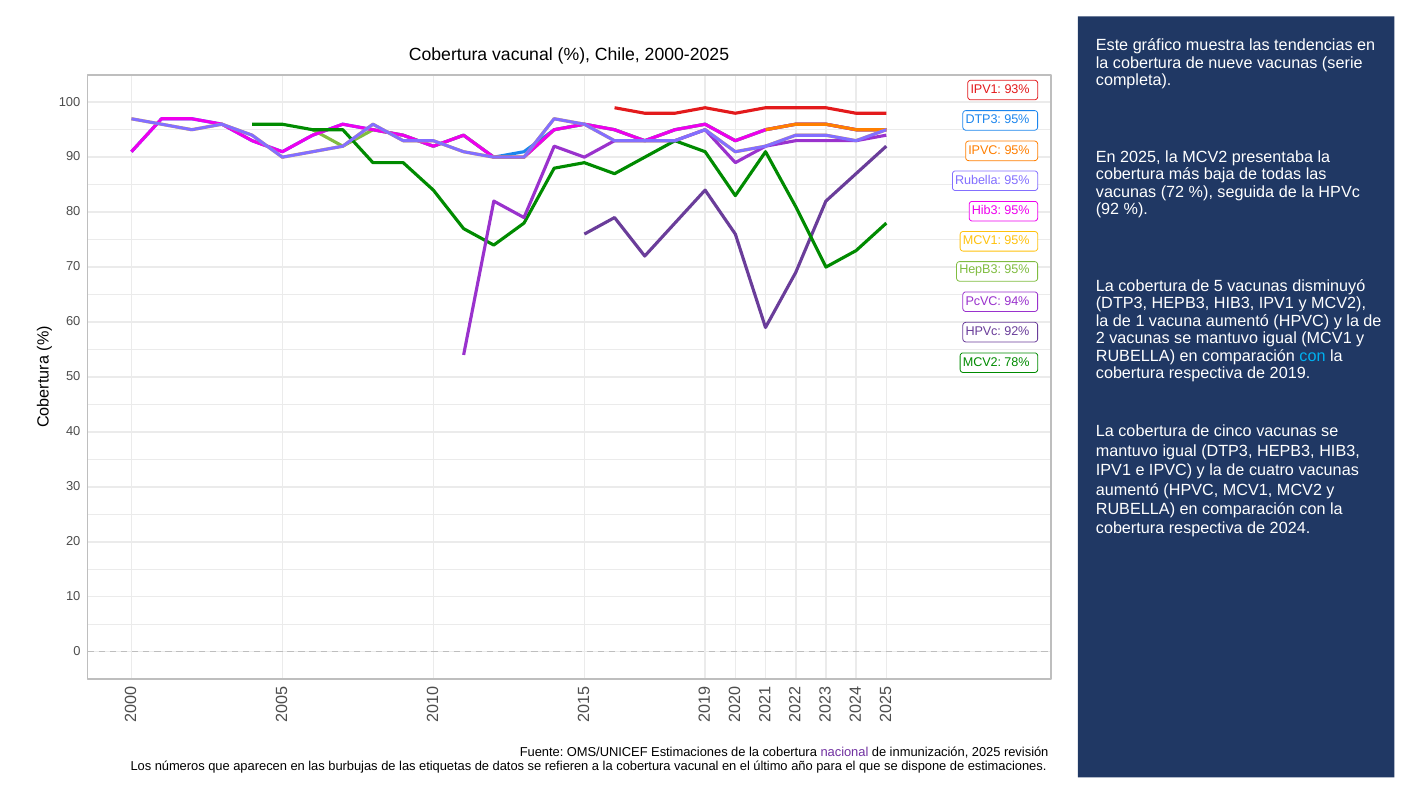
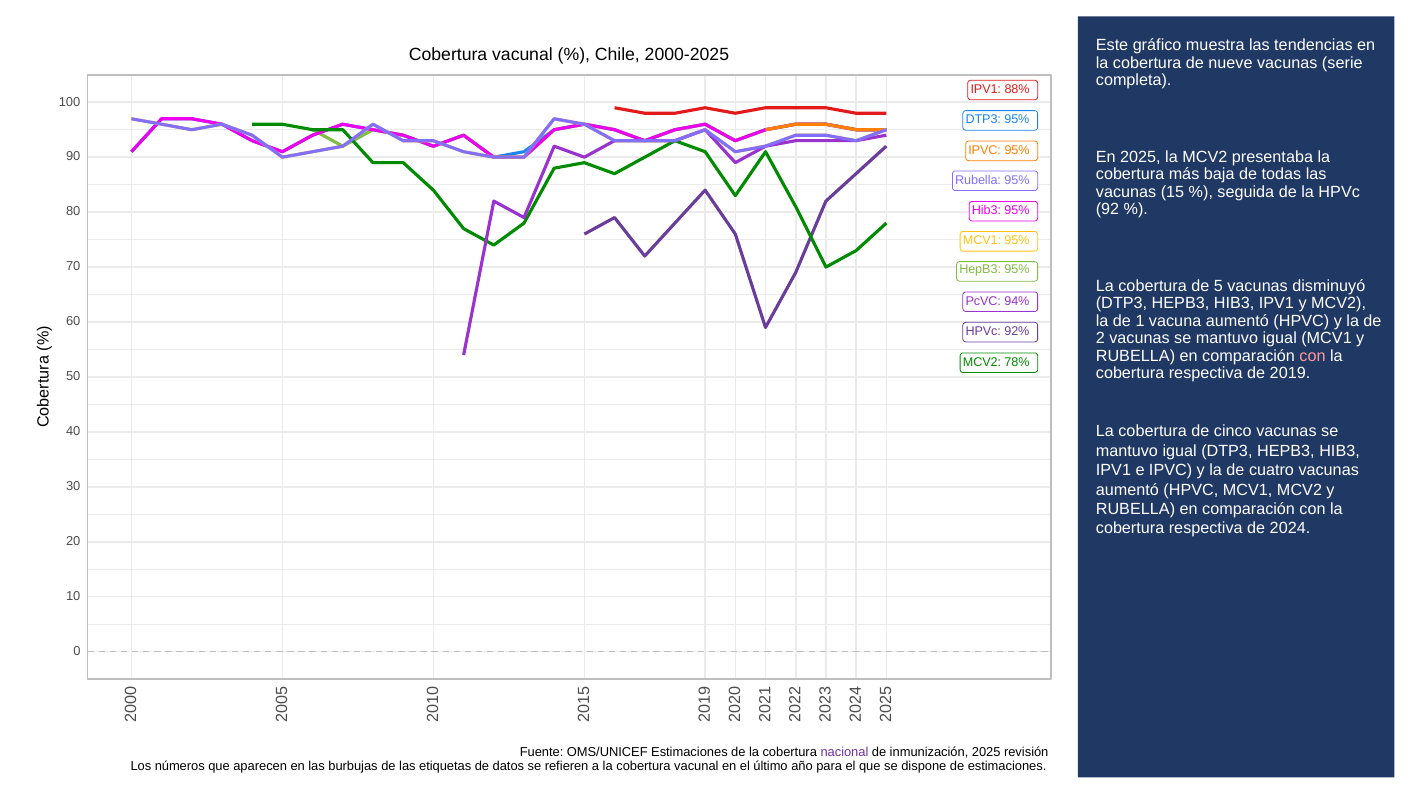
93%: 93% -> 88%
72: 72 -> 15
con at (1313, 356) colour: light blue -> pink
